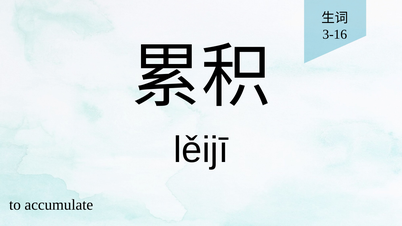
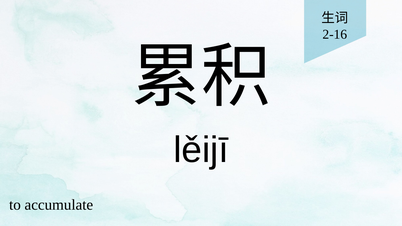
3-16: 3-16 -> 2-16
